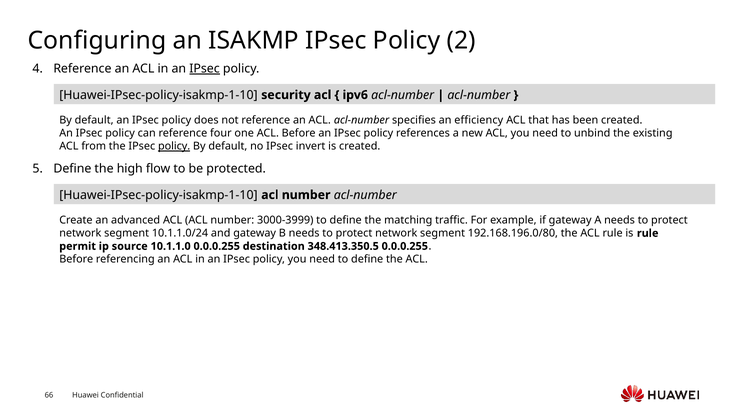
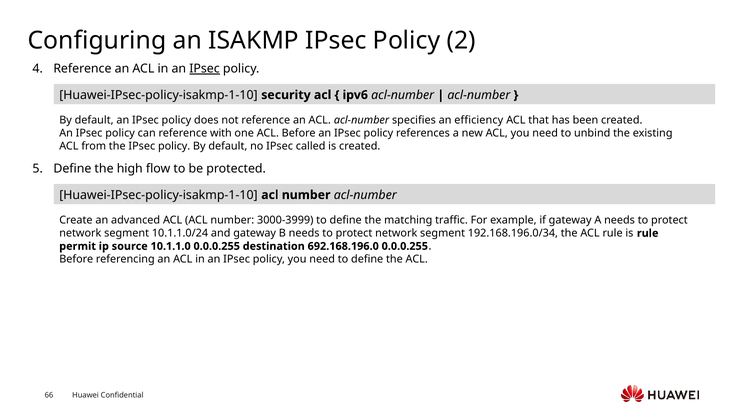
four: four -> with
policy at (174, 146) underline: present -> none
invert: invert -> called
192.168.196.0/80: 192.168.196.0/80 -> 192.168.196.0/34
348.413.350.5: 348.413.350.5 -> 692.168.196.0
